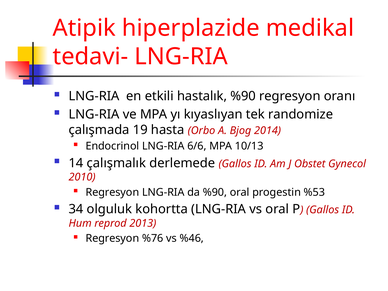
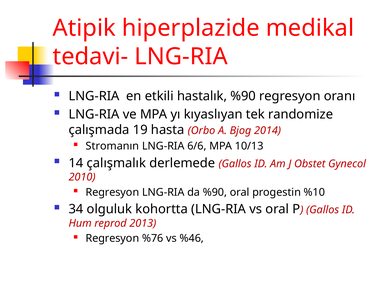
Endocrinol: Endocrinol -> Stromanın
%53: %53 -> %10
